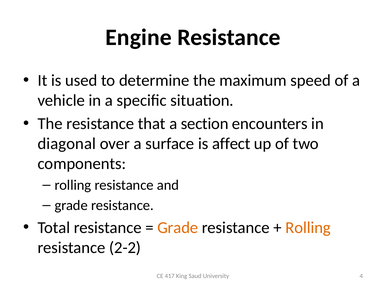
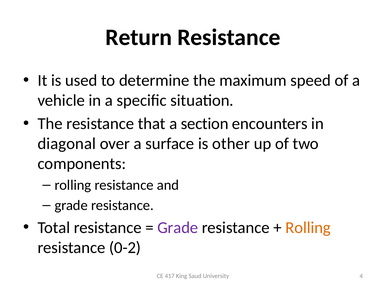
Engine: Engine -> Return
affect: affect -> other
Grade at (178, 228) colour: orange -> purple
2-2: 2-2 -> 0-2
